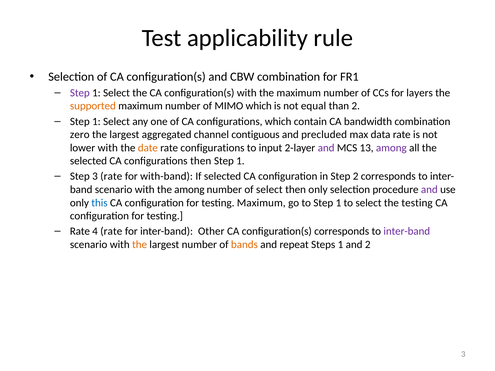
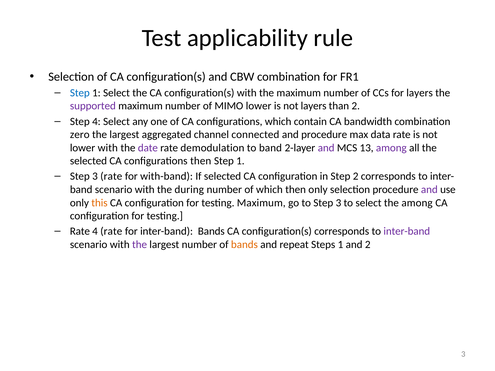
Step at (80, 93) colour: purple -> blue
supported colour: orange -> purple
MIMO which: which -> lower
not equal: equal -> layers
1 at (96, 121): 1 -> 4
contiguous: contiguous -> connected
and precluded: precluded -> procedure
date colour: orange -> purple
rate configurations: configurations -> demodulation
to input: input -> band
the among: among -> during
of select: select -> which
this colour: blue -> orange
to Step 1: 1 -> 3
the testing: testing -> among
inter-band Other: Other -> Bands
the at (140, 245) colour: orange -> purple
